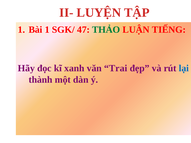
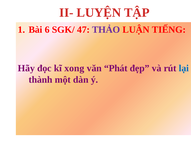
Bài 1: 1 -> 6
THẢO colour: green -> purple
xanh: xanh -> xong
Trai: Trai -> Phát
